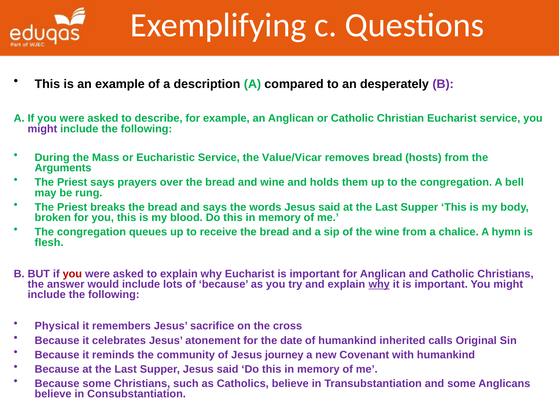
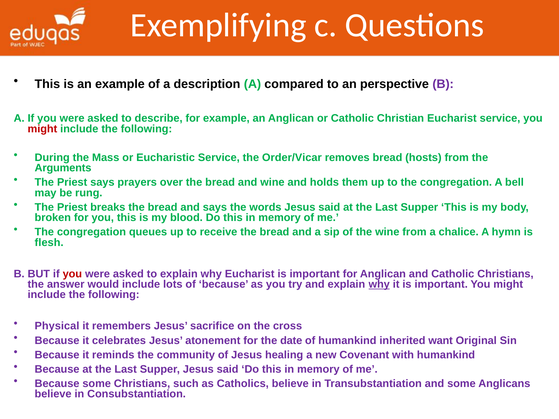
desperately: desperately -> perspective
might at (42, 129) colour: purple -> red
Value/Vicar: Value/Vicar -> Order/Vicar
calls: calls -> want
journey: journey -> healing
